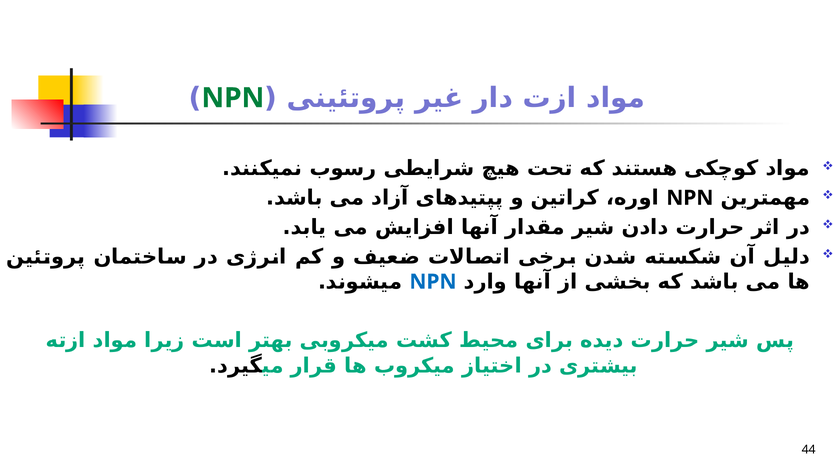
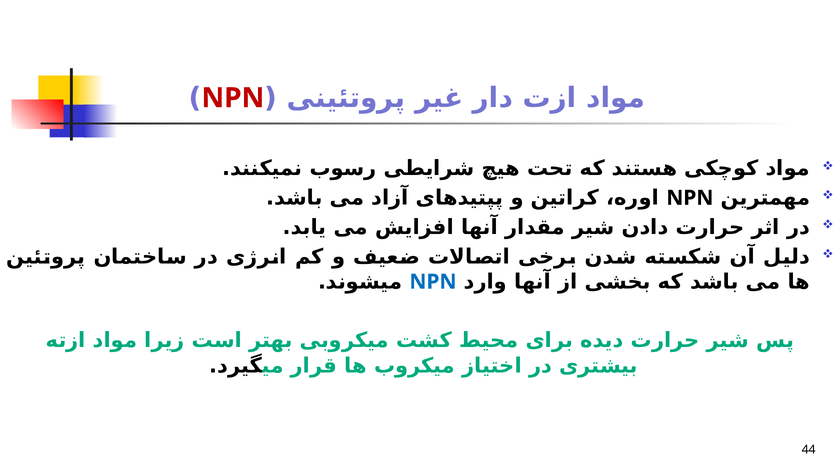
NPN at (233, 98) colour: green -> red
